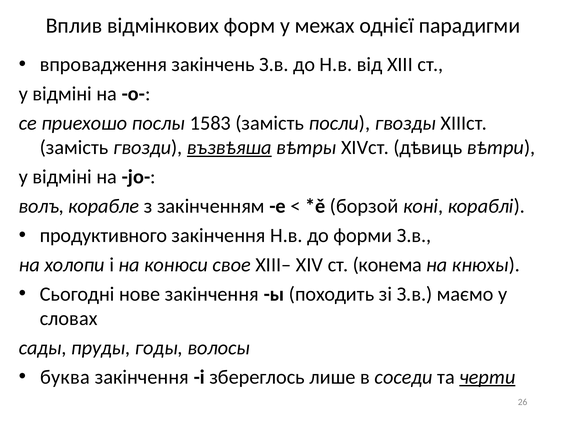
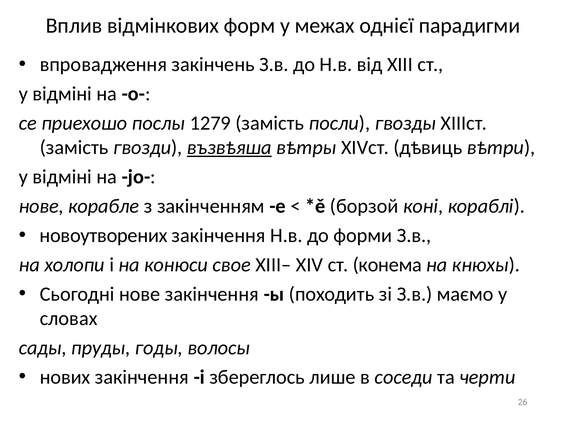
1583: 1583 -> 1279
волъ at (41, 206): волъ -> нове
продуктивного: продуктивного -> новоутворених
буква: буква -> нових
черти underline: present -> none
